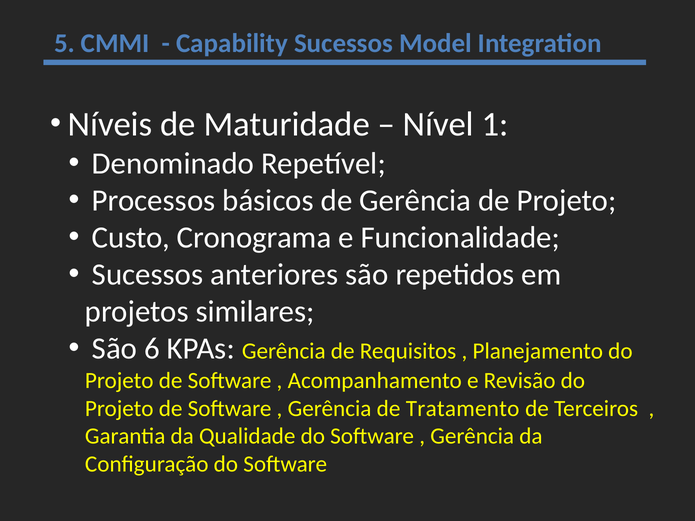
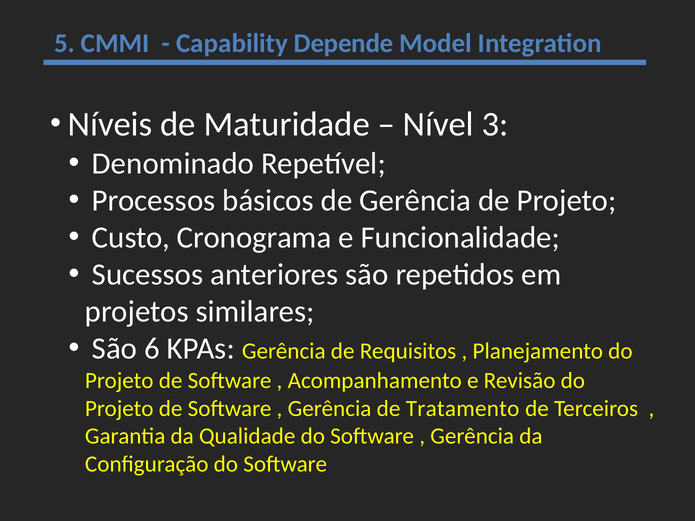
Capability Sucessos: Sucessos -> Depende
1: 1 -> 3
